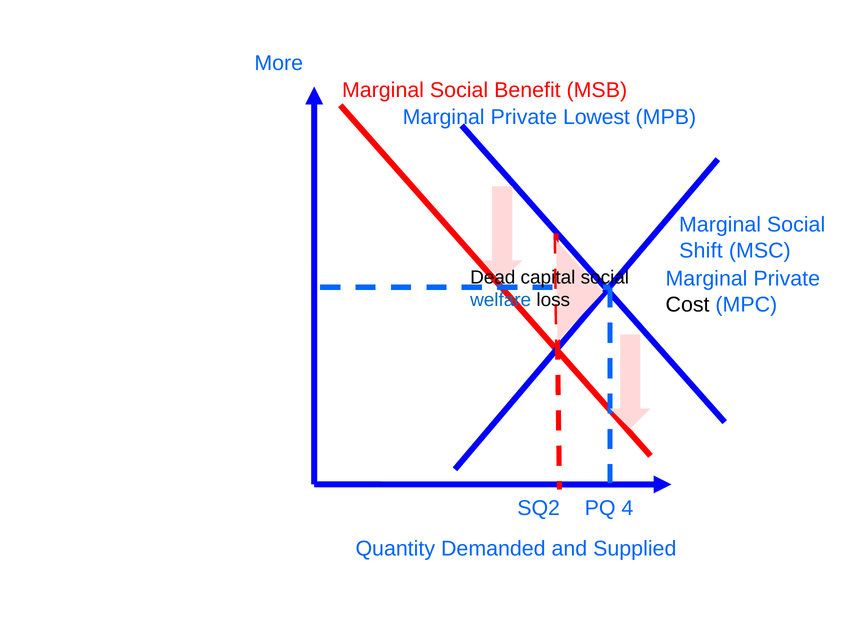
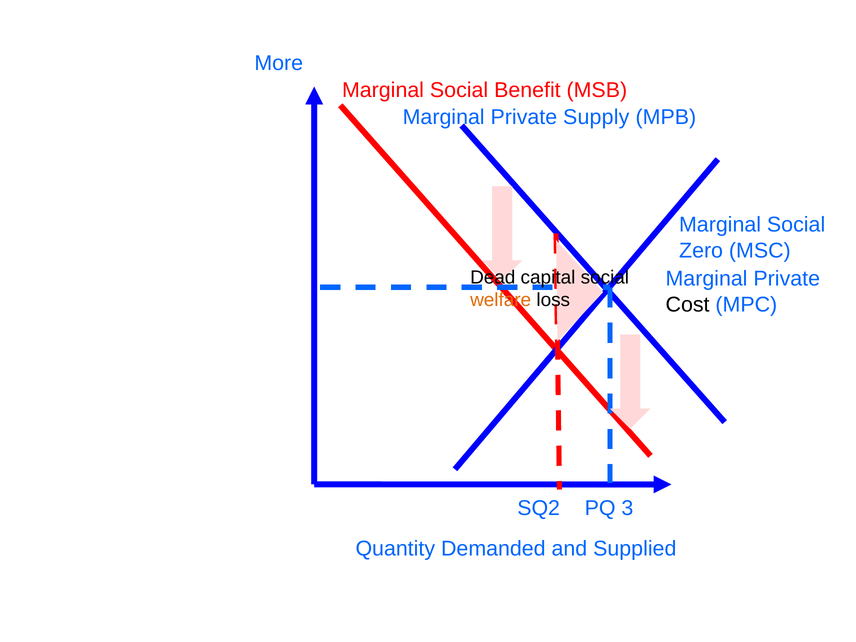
Lowest: Lowest -> Supply
Shift: Shift -> Zero
welfare colour: blue -> orange
4: 4 -> 3
